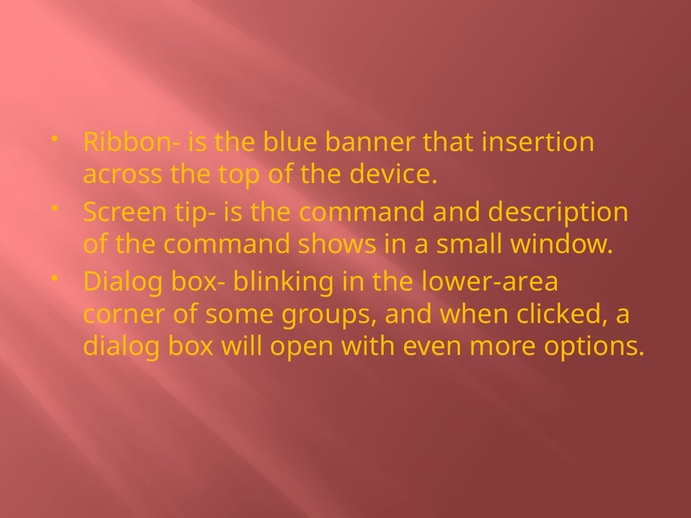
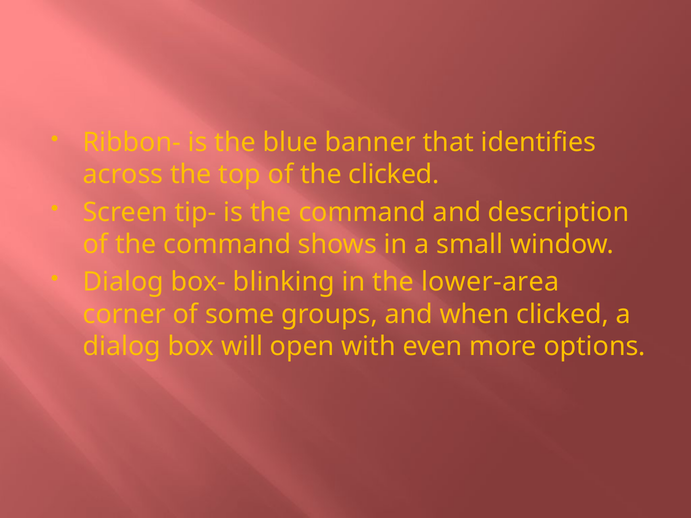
insertion: insertion -> identifies
the device: device -> clicked
